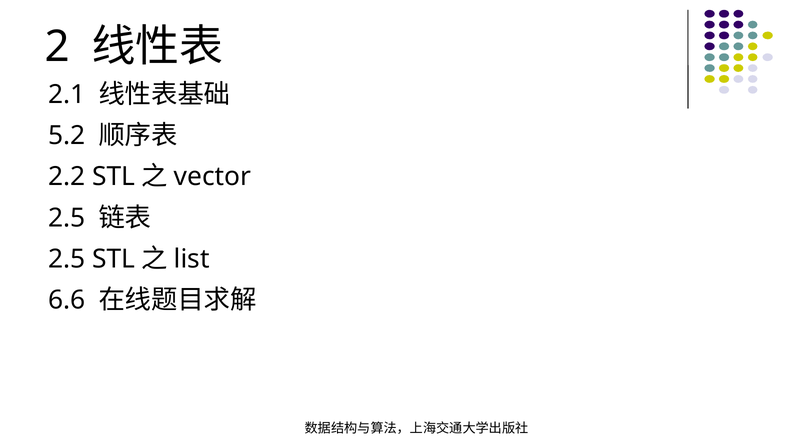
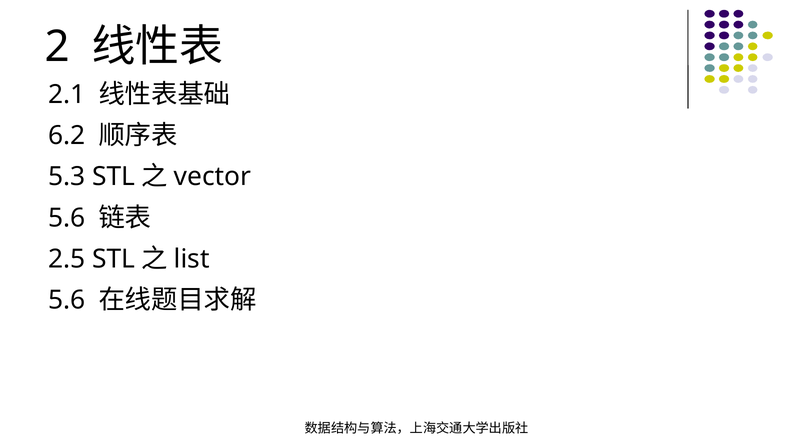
5.2: 5.2 -> 6.2
2.2: 2.2 -> 5.3
2.5 at (67, 218): 2.5 -> 5.6
6.6 at (67, 301): 6.6 -> 5.6
